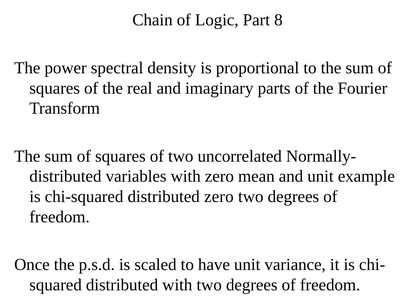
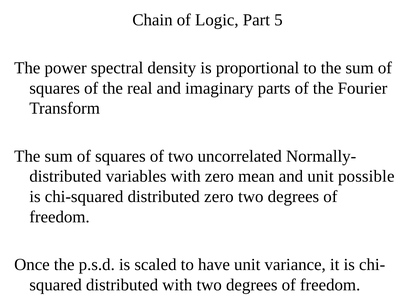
8: 8 -> 5
example: example -> possible
